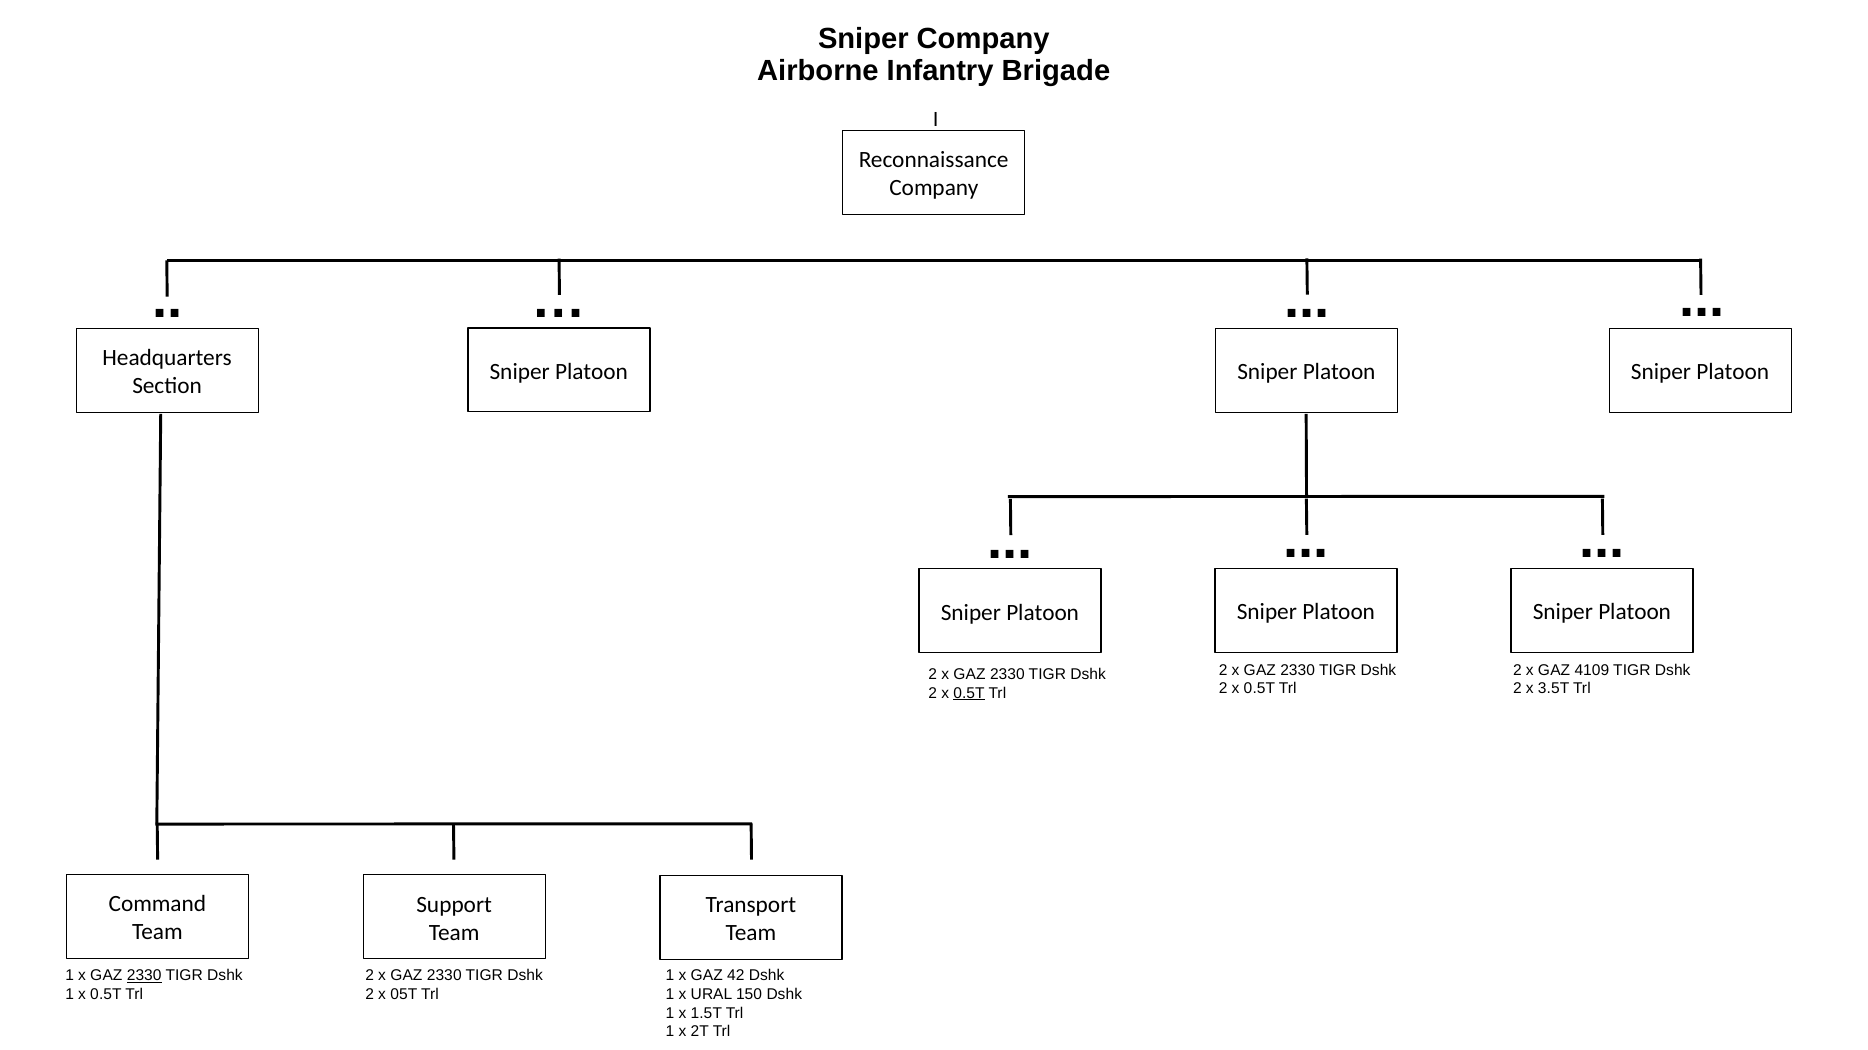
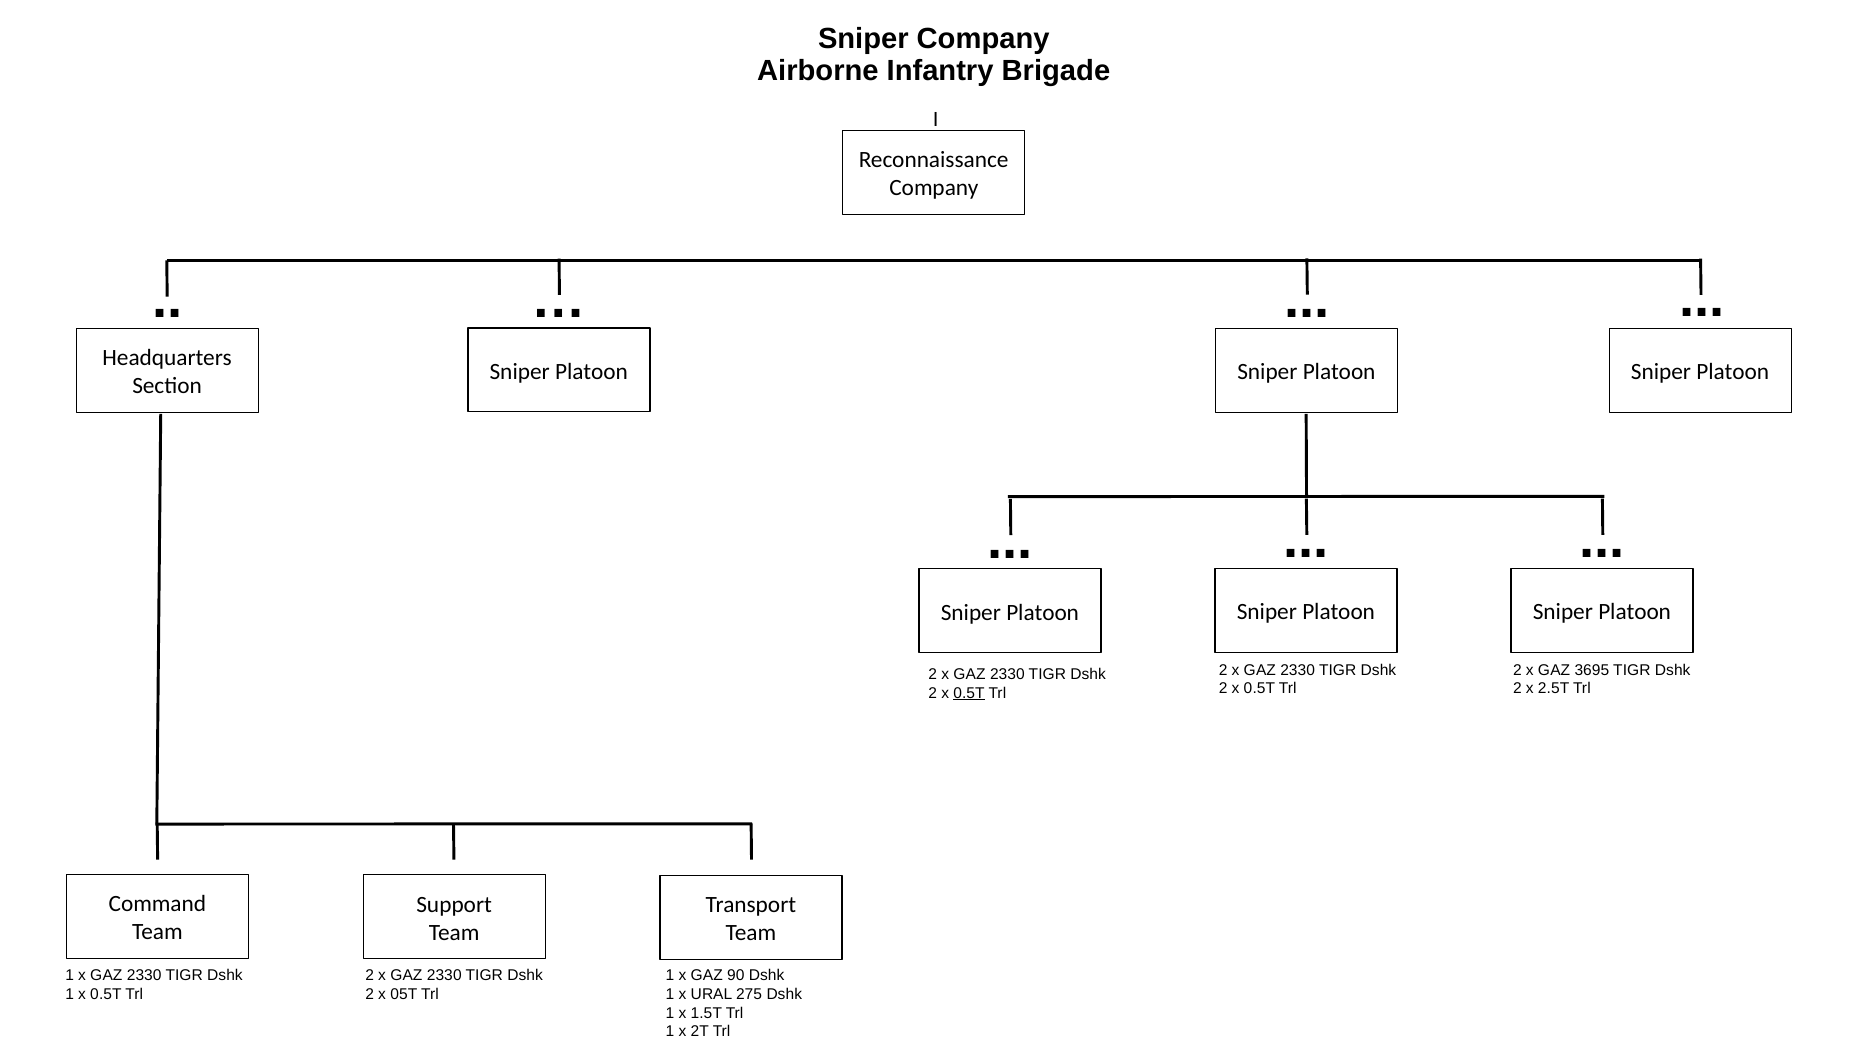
4109: 4109 -> 3695
3.5T: 3.5T -> 2.5T
2330 at (144, 976) underline: present -> none
42: 42 -> 90
150: 150 -> 275
